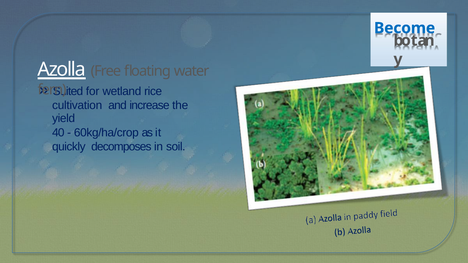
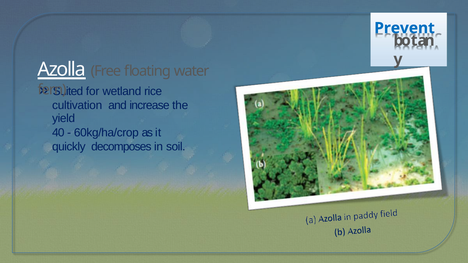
Become: Become -> Prevent
